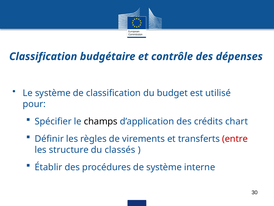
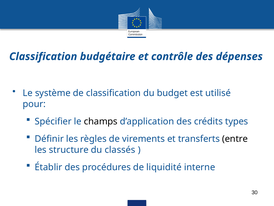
chart: chart -> types
entre colour: red -> black
de système: système -> liquidité
